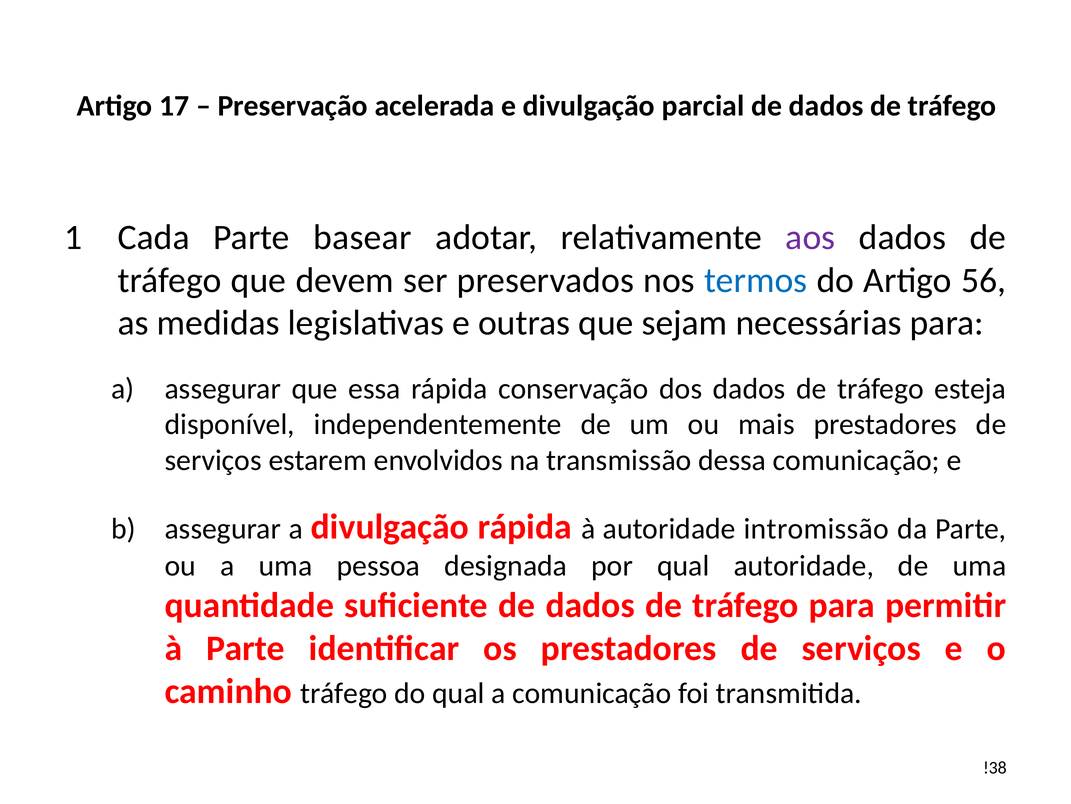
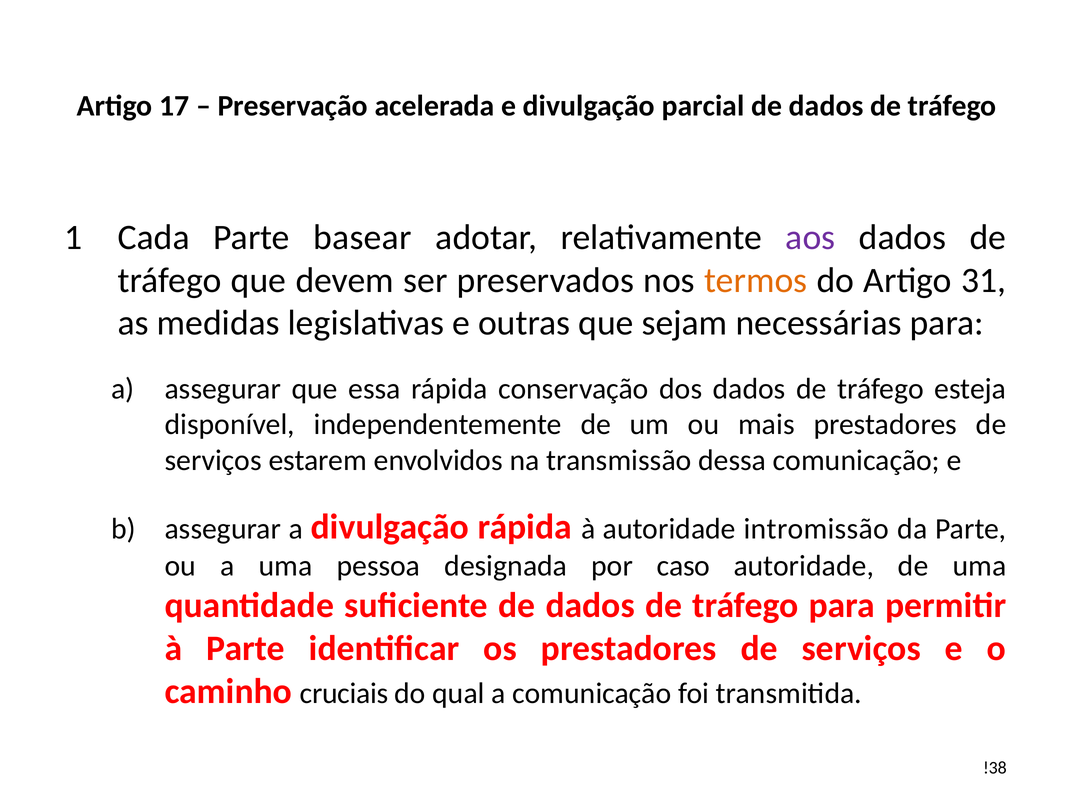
termos colour: blue -> orange
56: 56 -> 31
por qual: qual -> caso
caminho tráfego: tráfego -> cruciais
